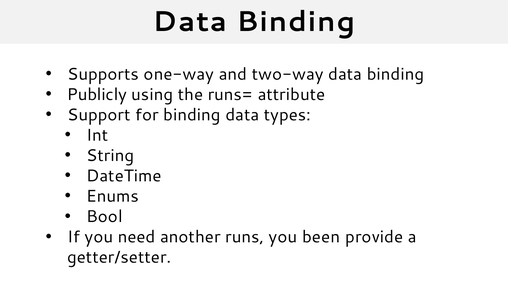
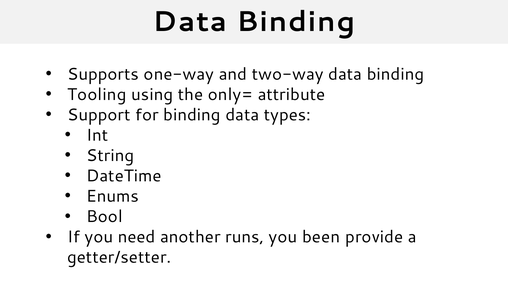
Publicly: Publicly -> Tooling
runs=: runs= -> only=
